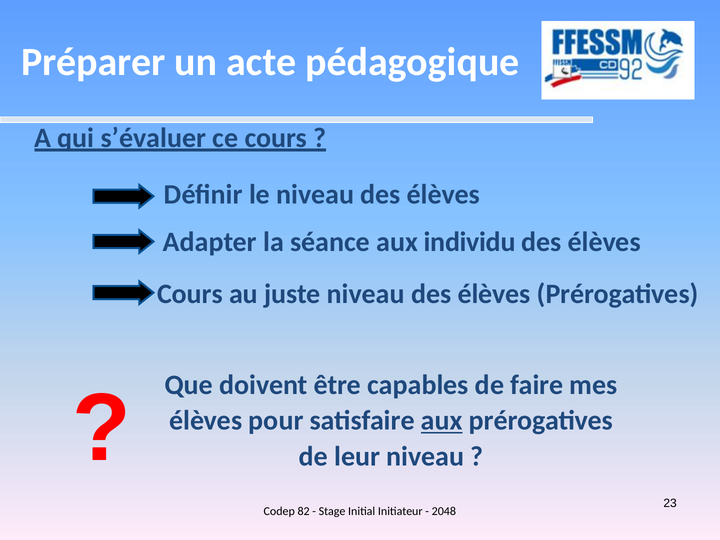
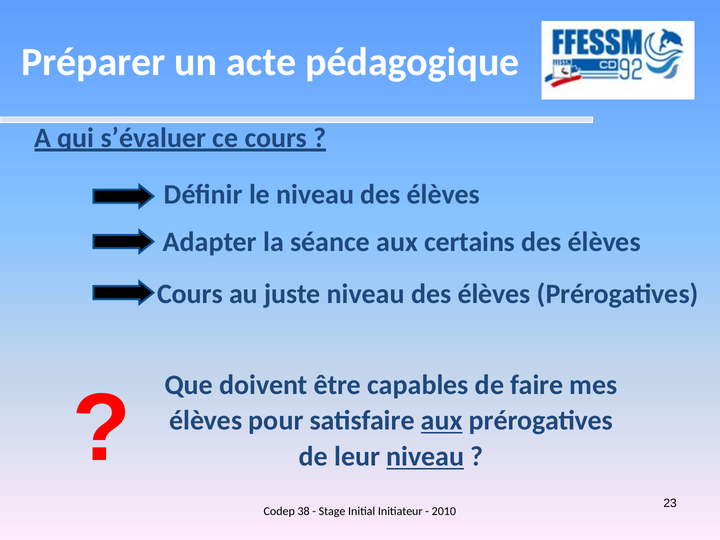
individu: individu -> certains
niveau at (425, 457) underline: none -> present
82: 82 -> 38
2048: 2048 -> 2010
